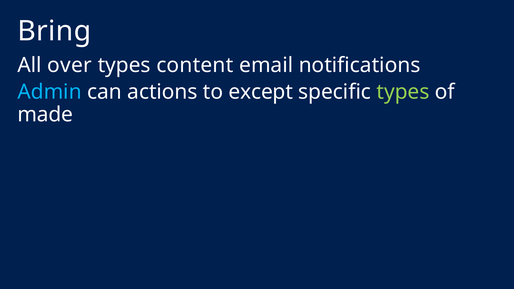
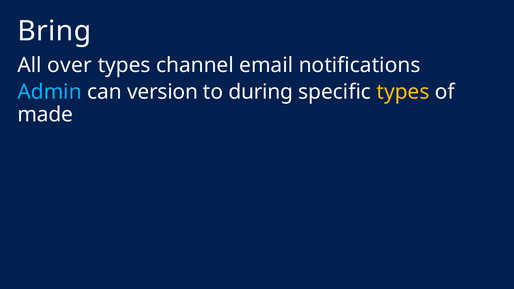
content: content -> channel
actions: actions -> version
except: except -> during
types at (403, 92) colour: light green -> yellow
